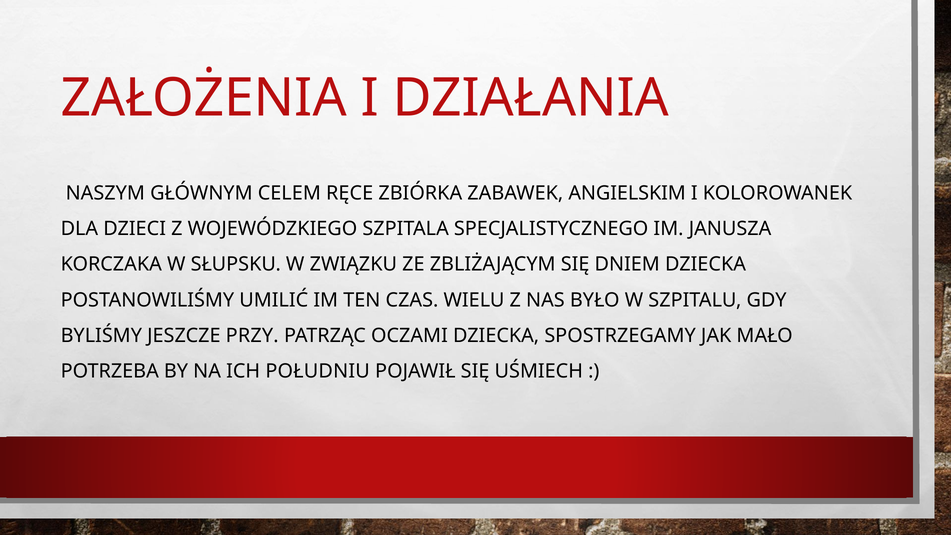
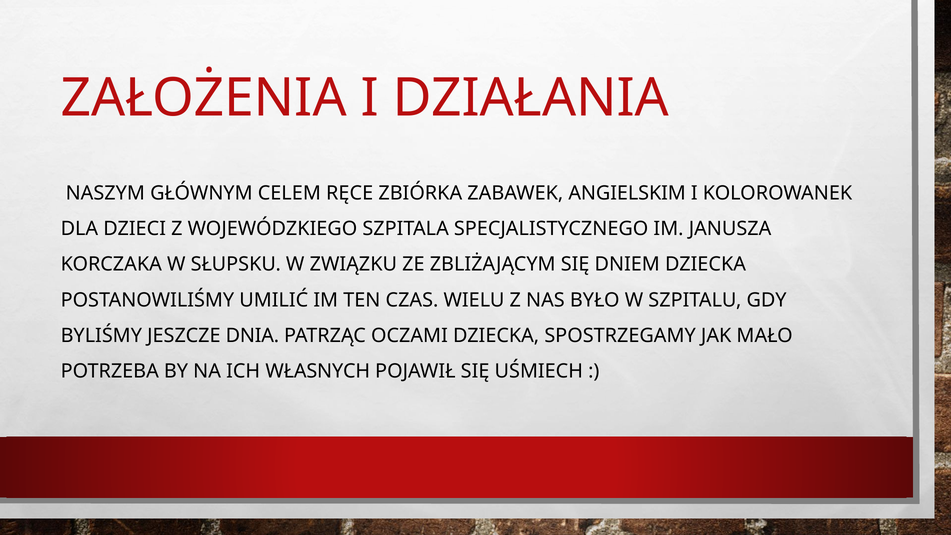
PRZY: PRZY -> DNIA
POŁUDNIU: POŁUDNIU -> WŁASNYCH
